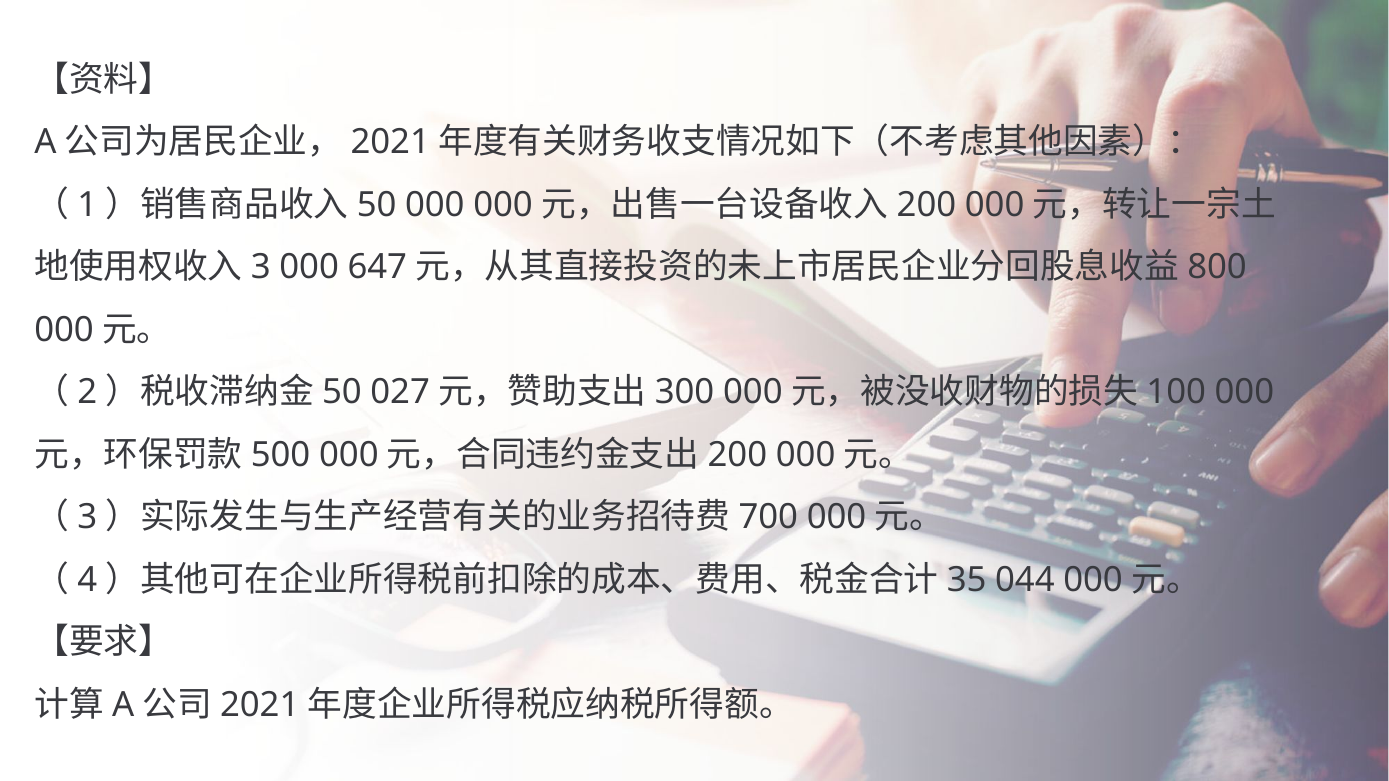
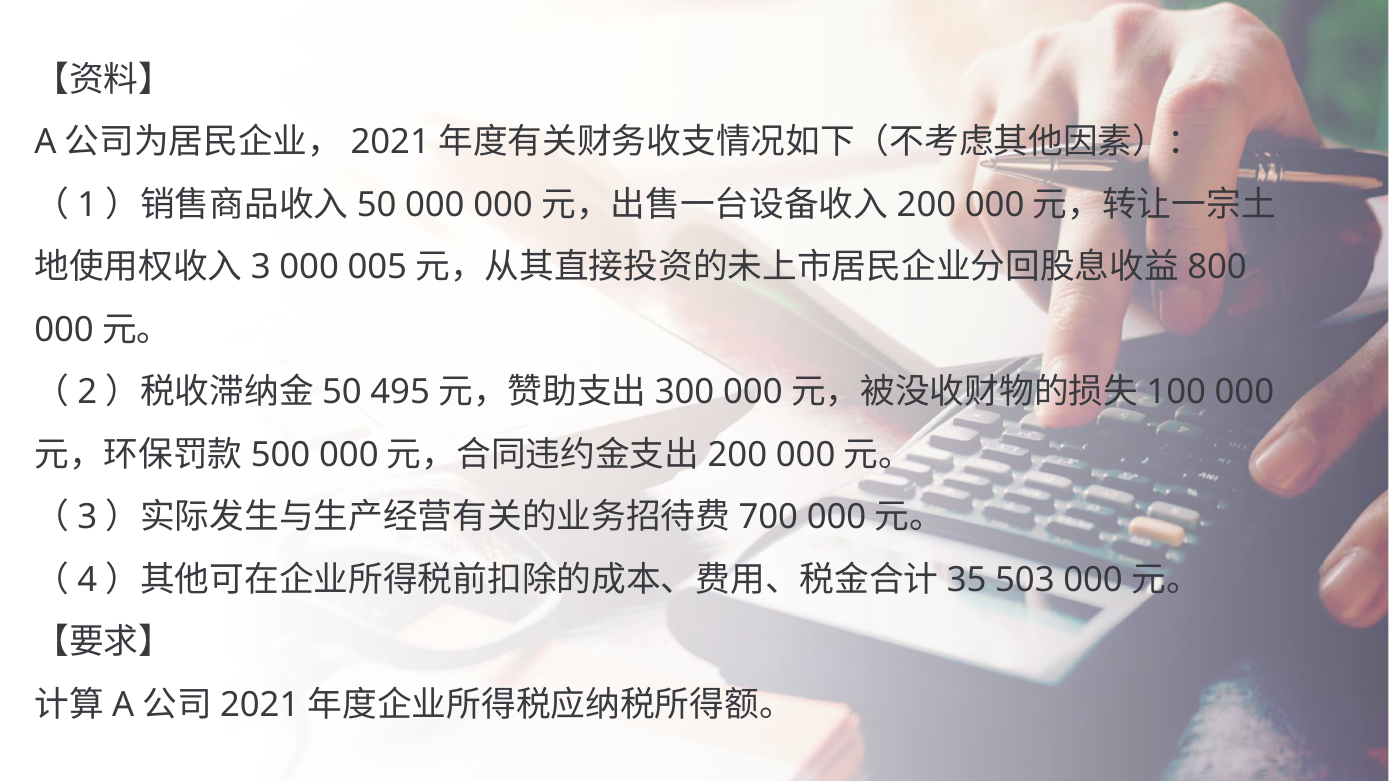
647: 647 -> 005
027: 027 -> 495
044: 044 -> 503
